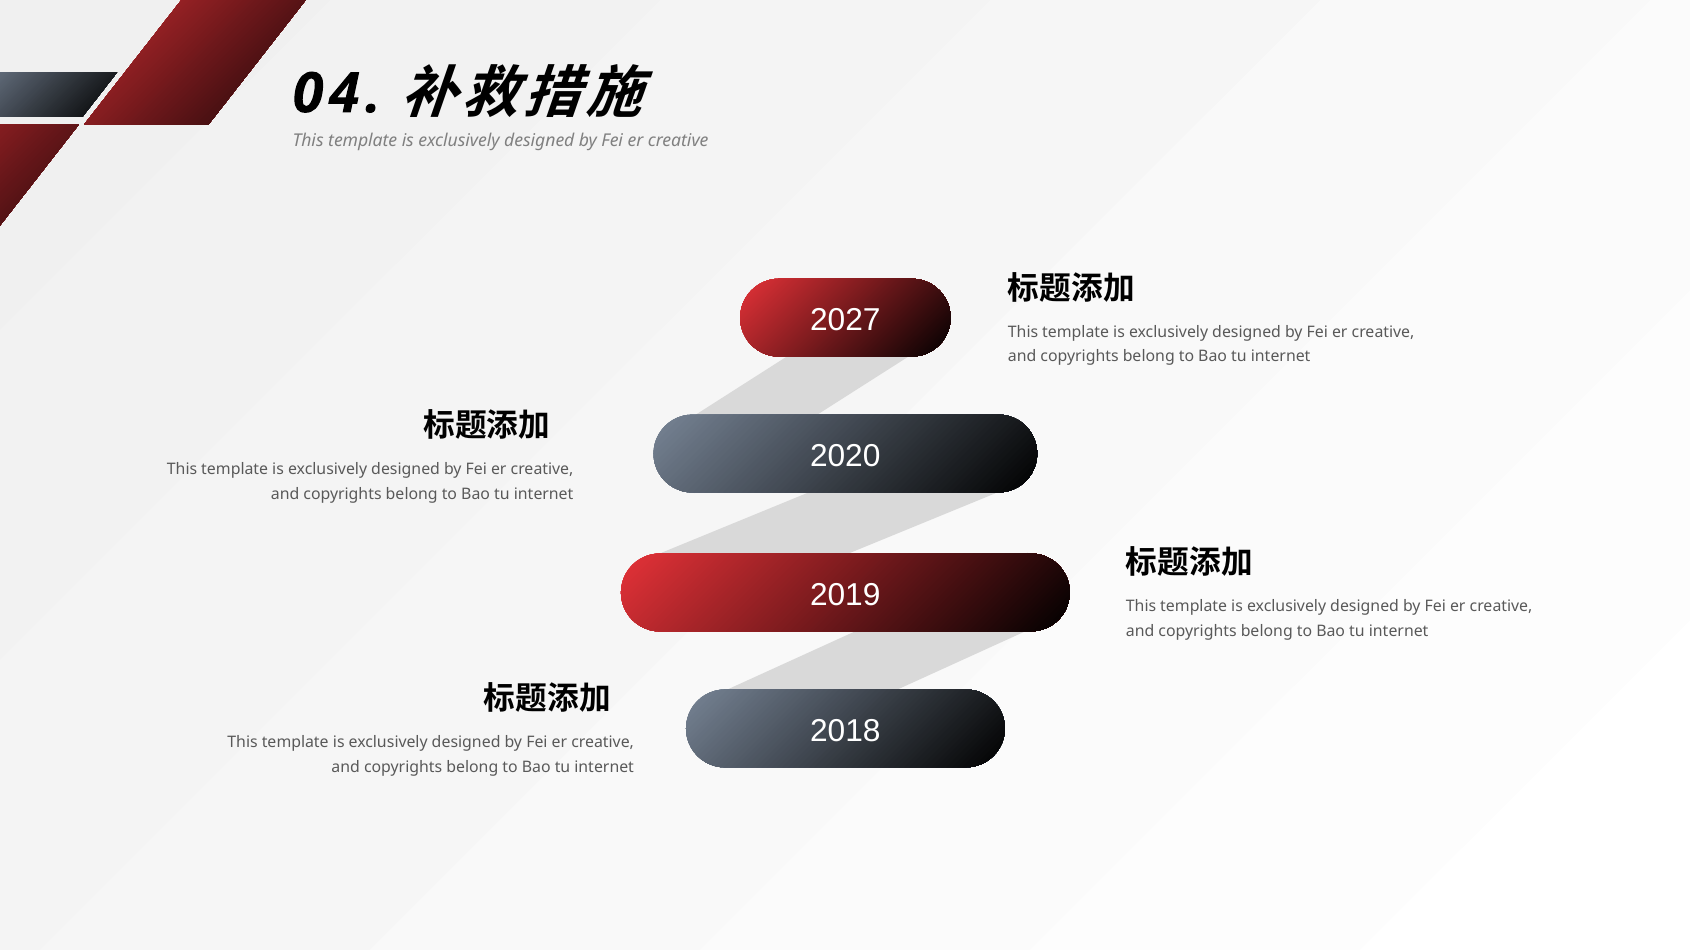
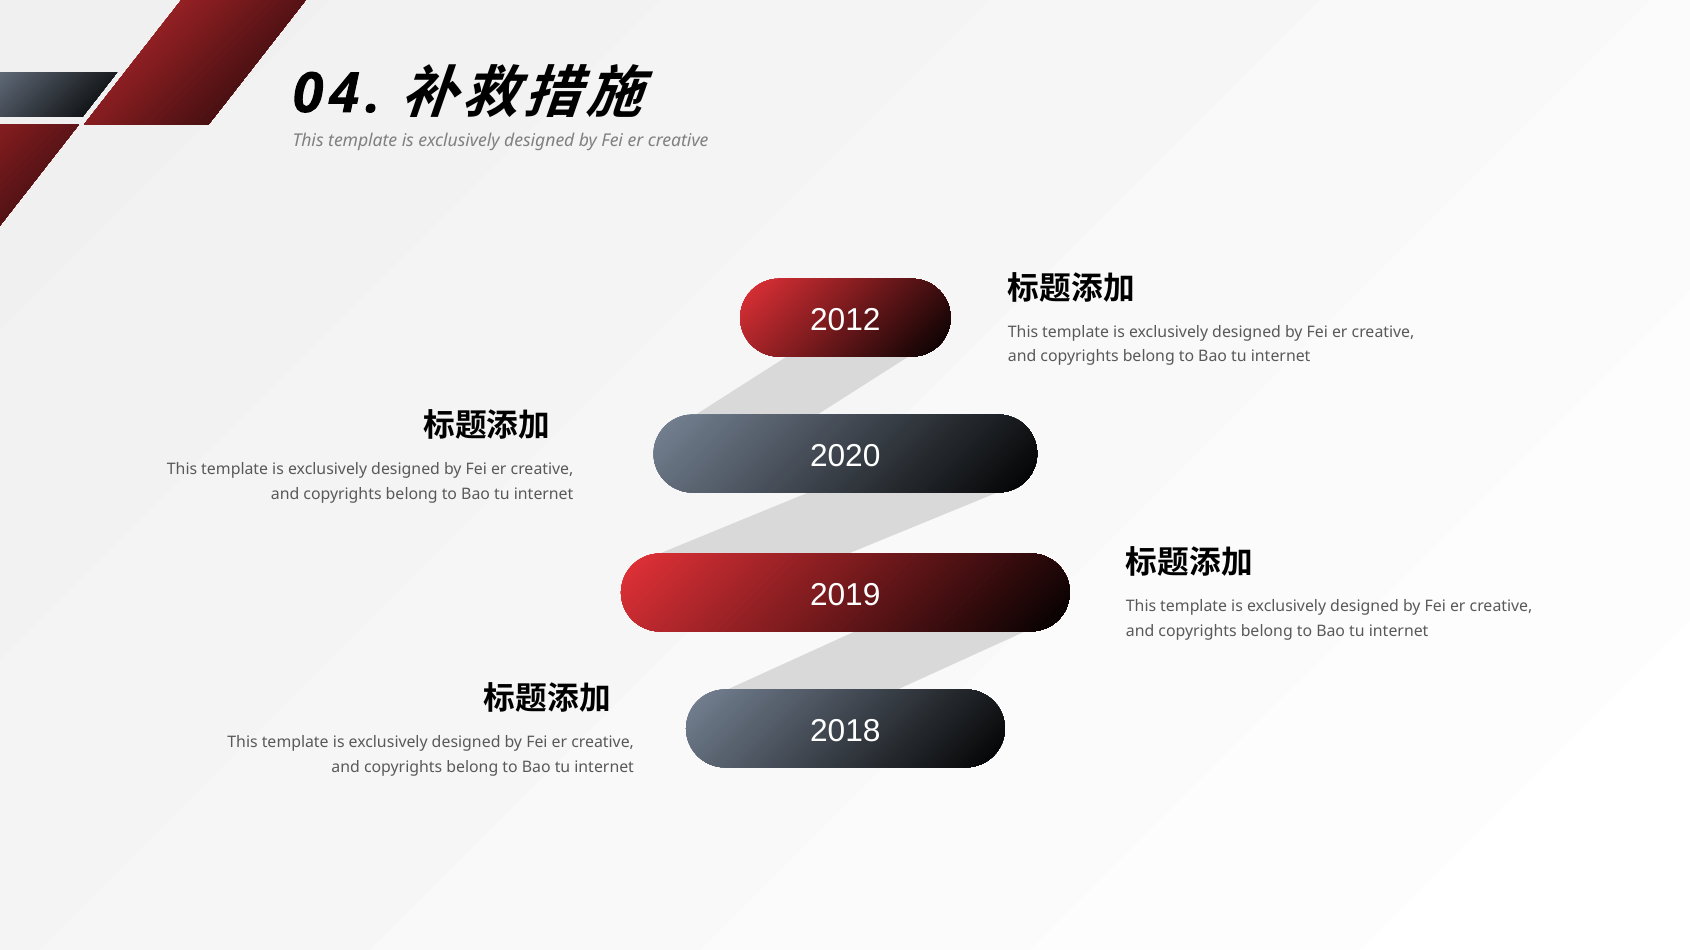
2027: 2027 -> 2012
